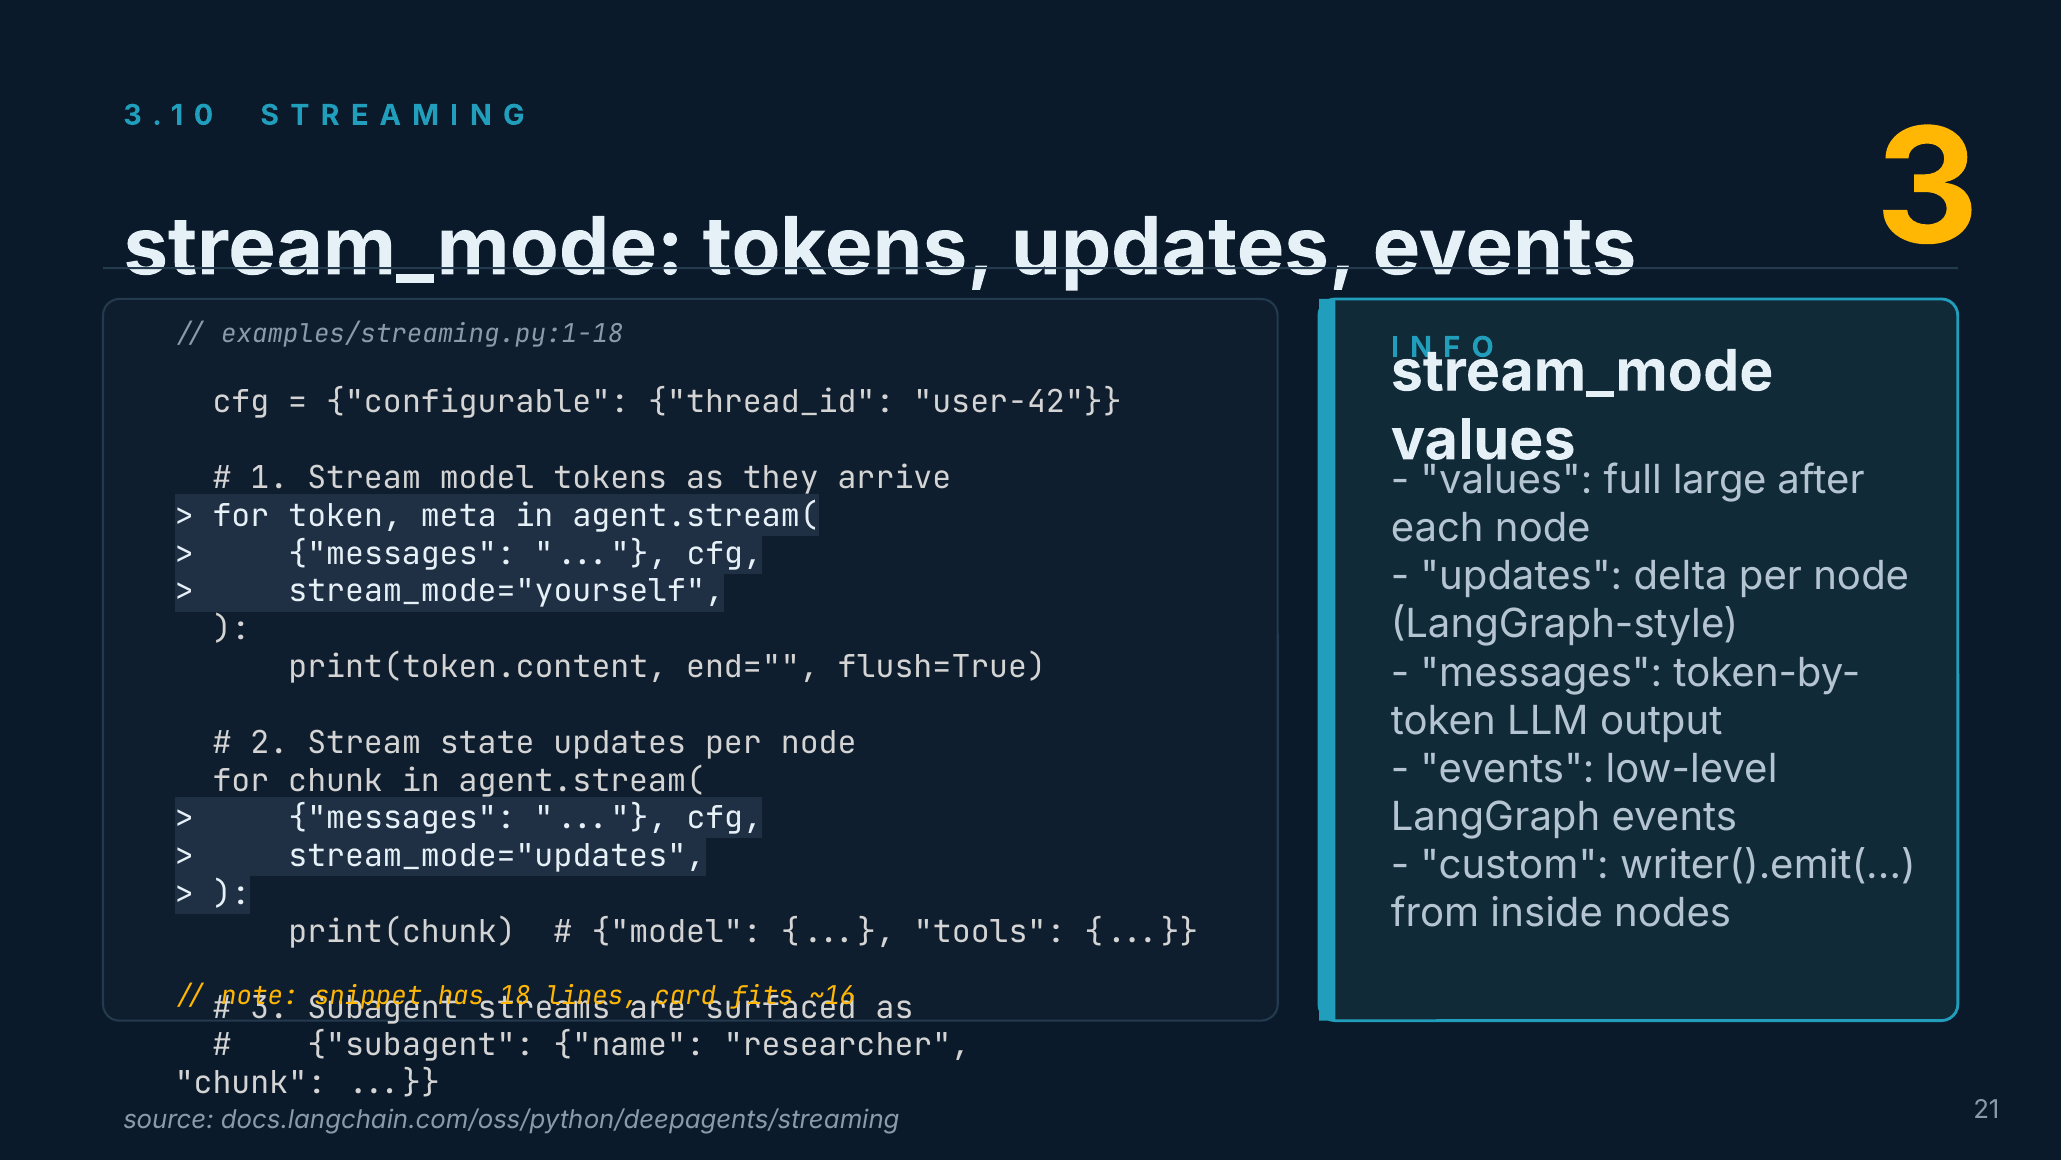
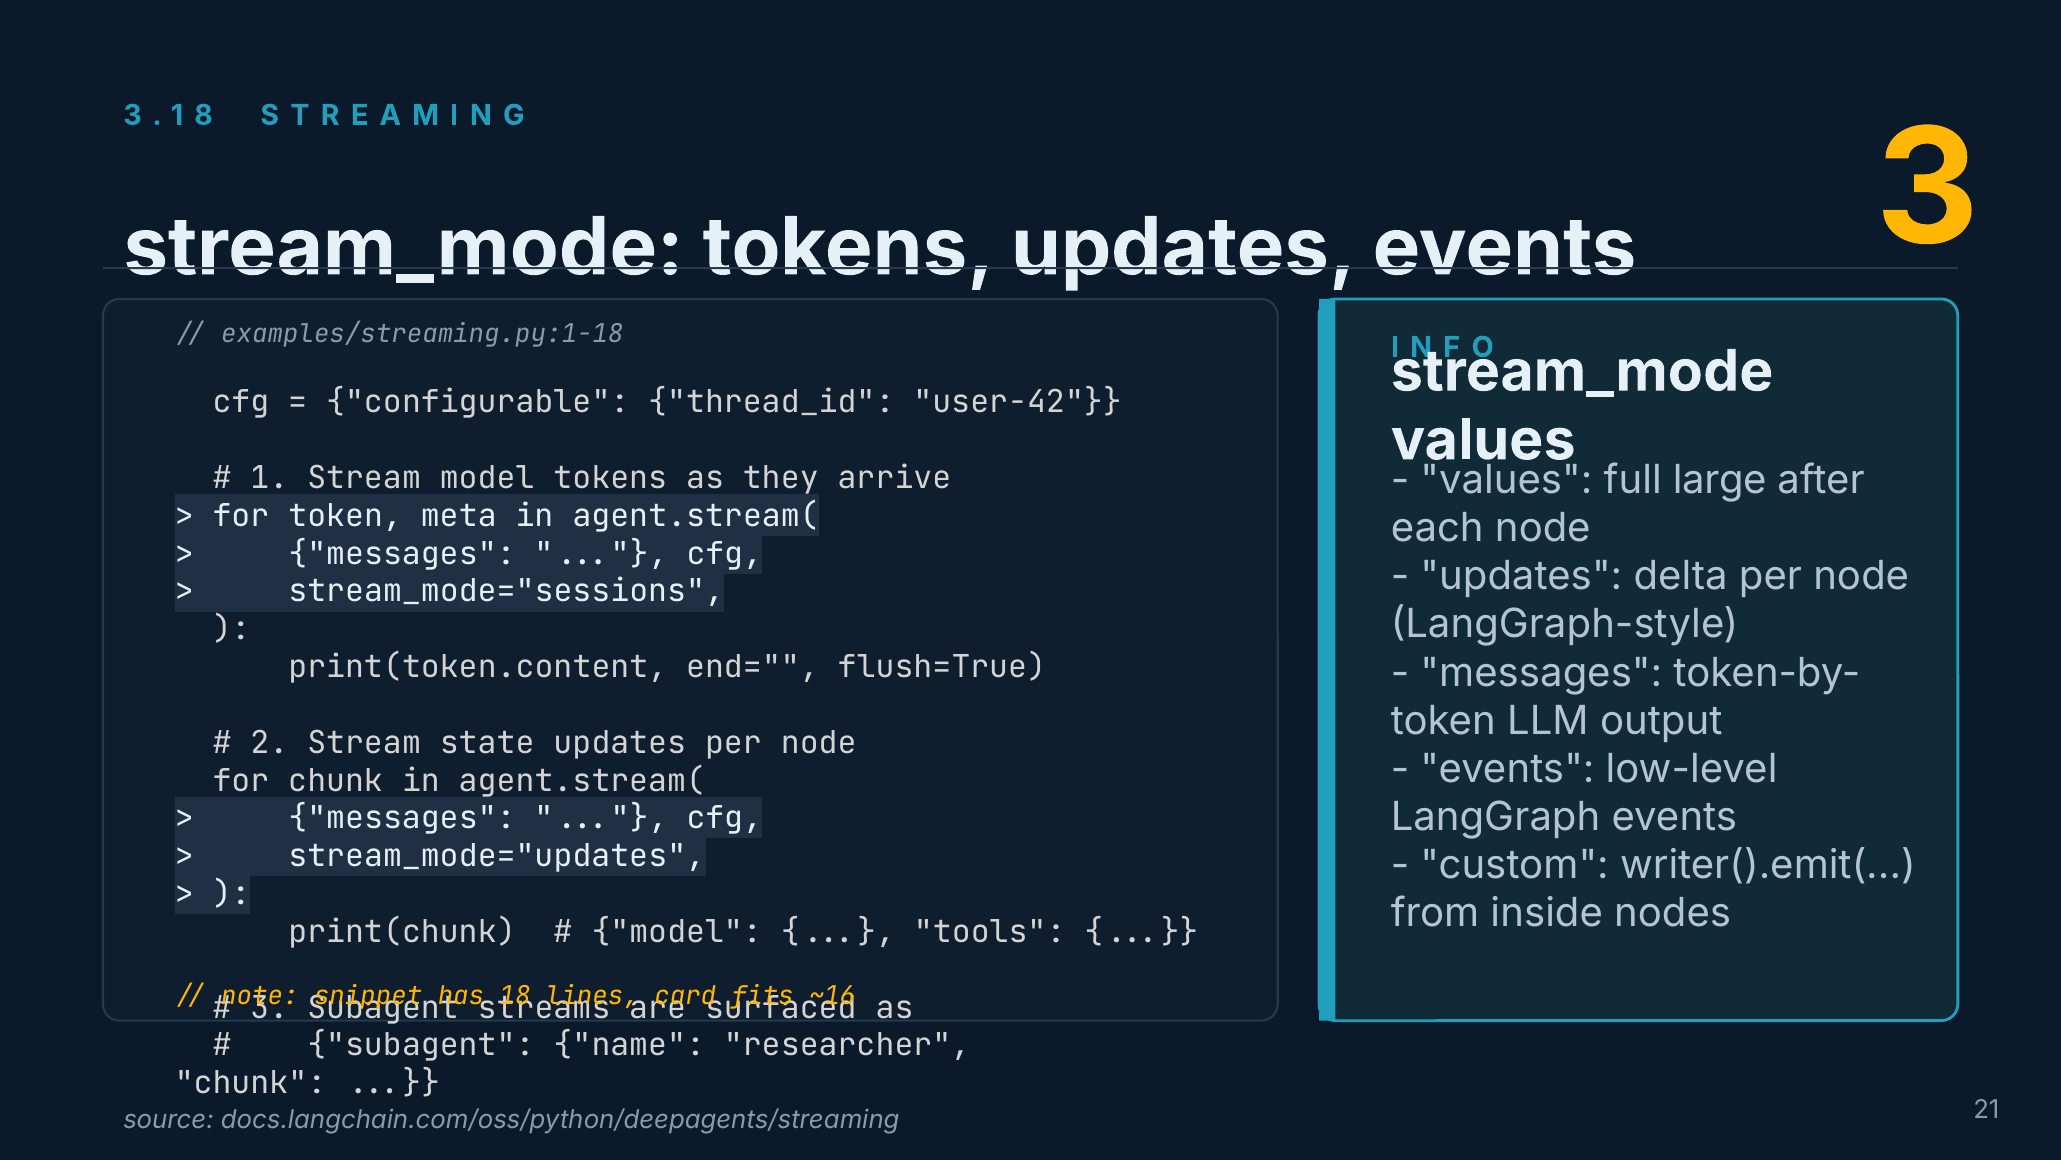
0: 0 -> 8
stream_mode="yourself: stream_mode="yourself -> stream_mode="sessions
